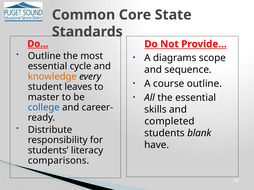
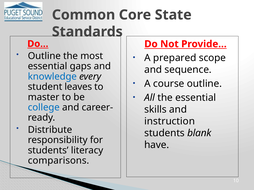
diagrams: diagrams -> prepared
cycle: cycle -> gaps
knowledge colour: orange -> blue
completed: completed -> instruction
